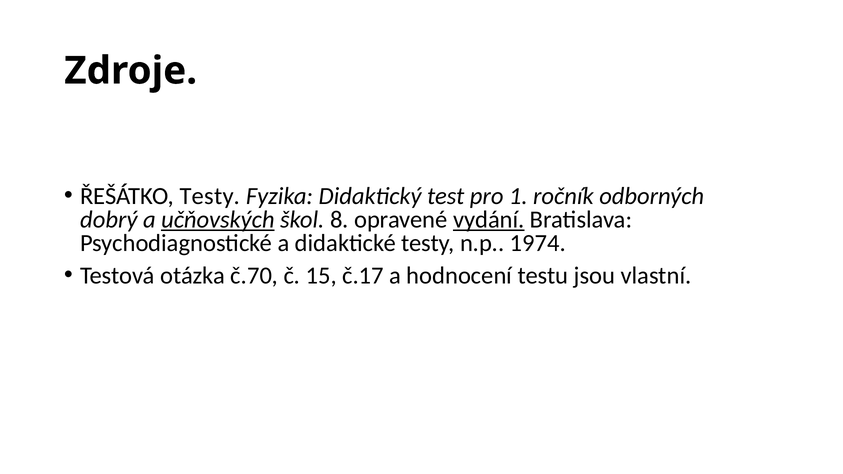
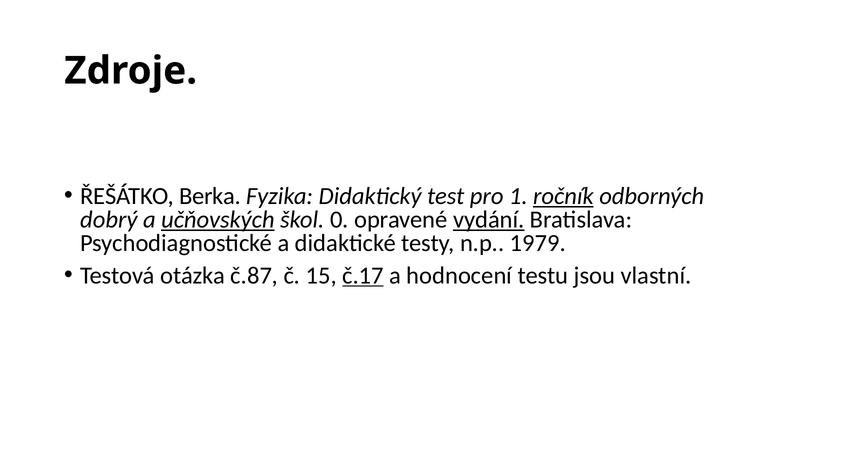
ŘEŠÁTKO Testy: Testy -> Berka
ročník underline: none -> present
8: 8 -> 0
1974: 1974 -> 1979
č.70: č.70 -> č.87
č.17 underline: none -> present
